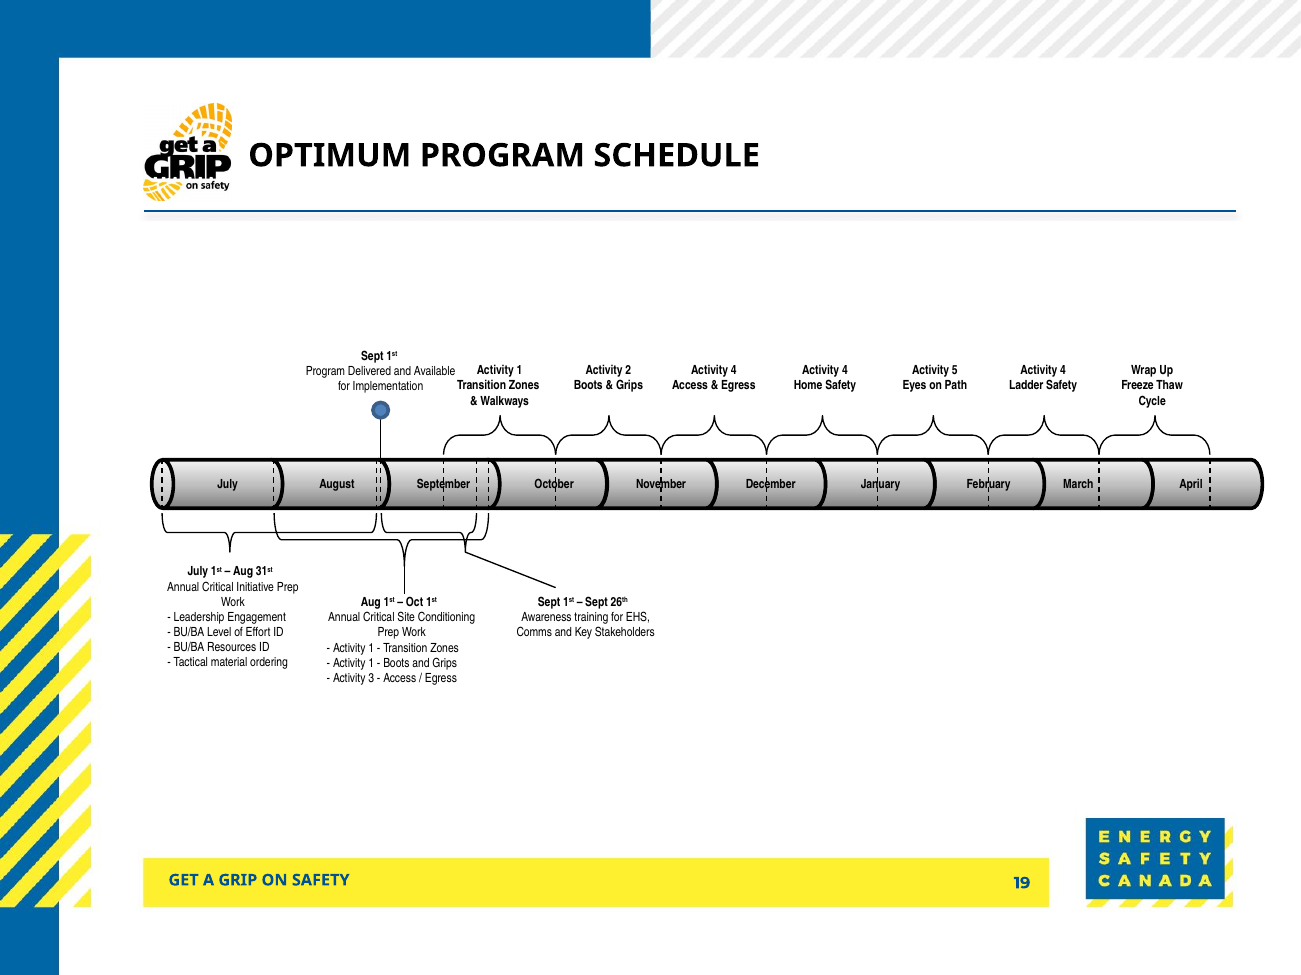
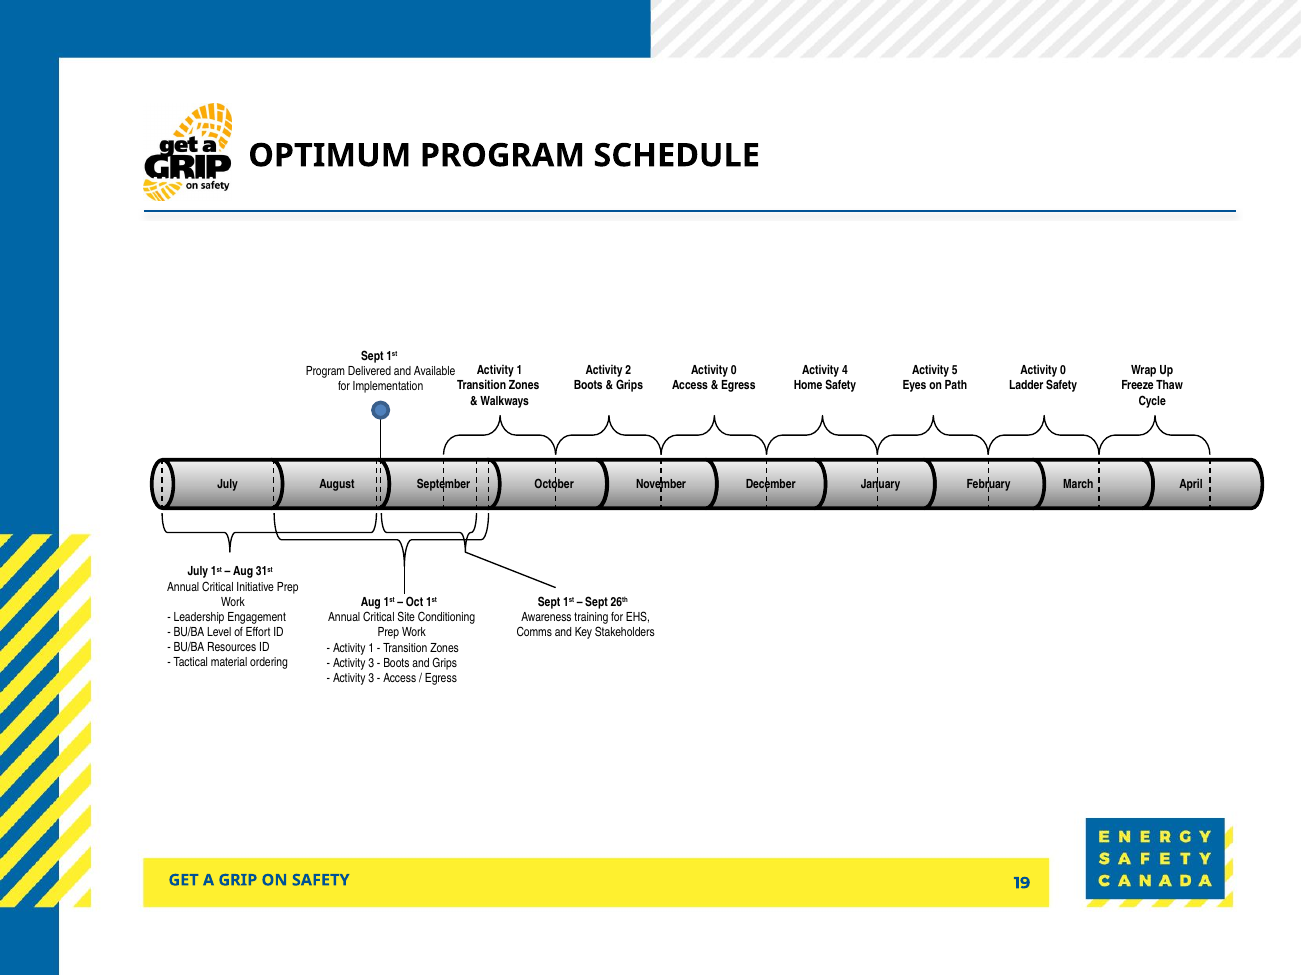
4 at (734, 371): 4 -> 0
4 at (1063, 371): 4 -> 0
1 at (371, 664): 1 -> 3
